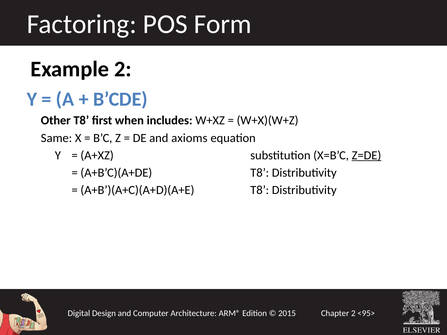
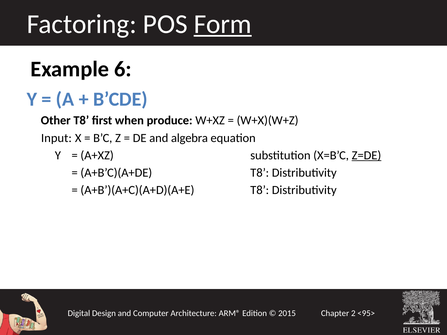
Form underline: none -> present
Example 2: 2 -> 6
includes: includes -> produce
Same: Same -> Input
axioms: axioms -> algebra
